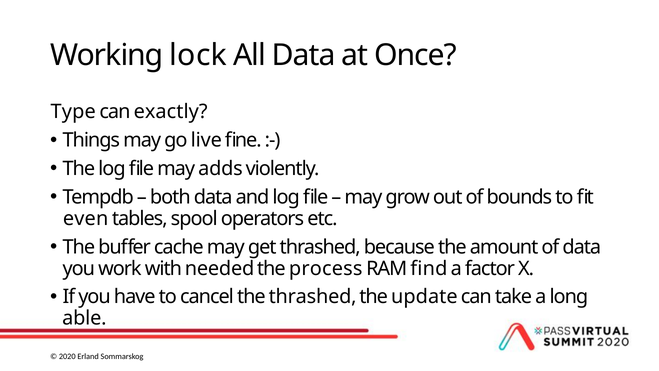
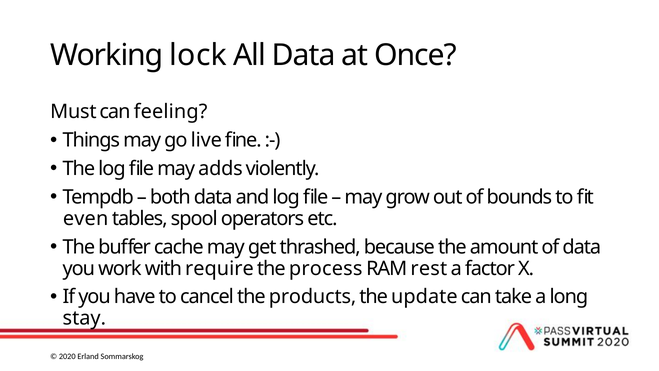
Type: Type -> Must
exactly: exactly -> feeling
needed: needed -> require
find: find -> rest
the thrashed: thrashed -> products
able: able -> stay
